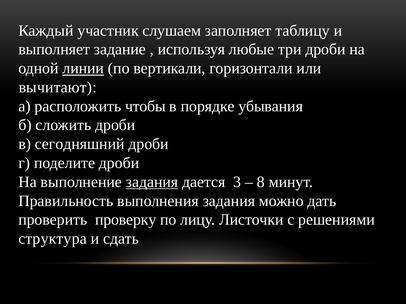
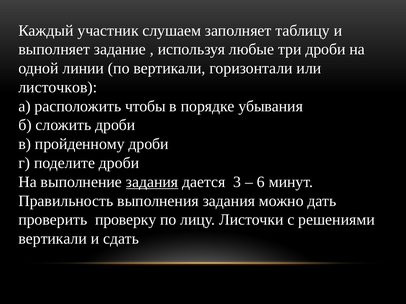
линии underline: present -> none
вычитают: вычитают -> листочков
сегодняшний: сегодняшний -> пройденному
8: 8 -> 6
структура at (53, 239): структура -> вертикали
